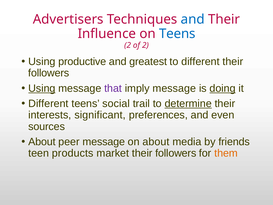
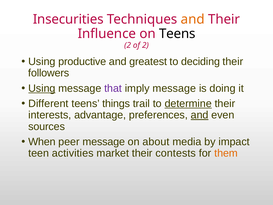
Advertisers: Advertisers -> Insecurities
and at (193, 19) colour: blue -> orange
Teens at (177, 34) colour: blue -> black
to different: different -> deciding
doing underline: present -> none
social: social -> things
significant: significant -> advantage
and at (200, 115) underline: none -> present
About at (42, 142): About -> When
friends: friends -> impact
products: products -> activities
market their followers: followers -> contests
